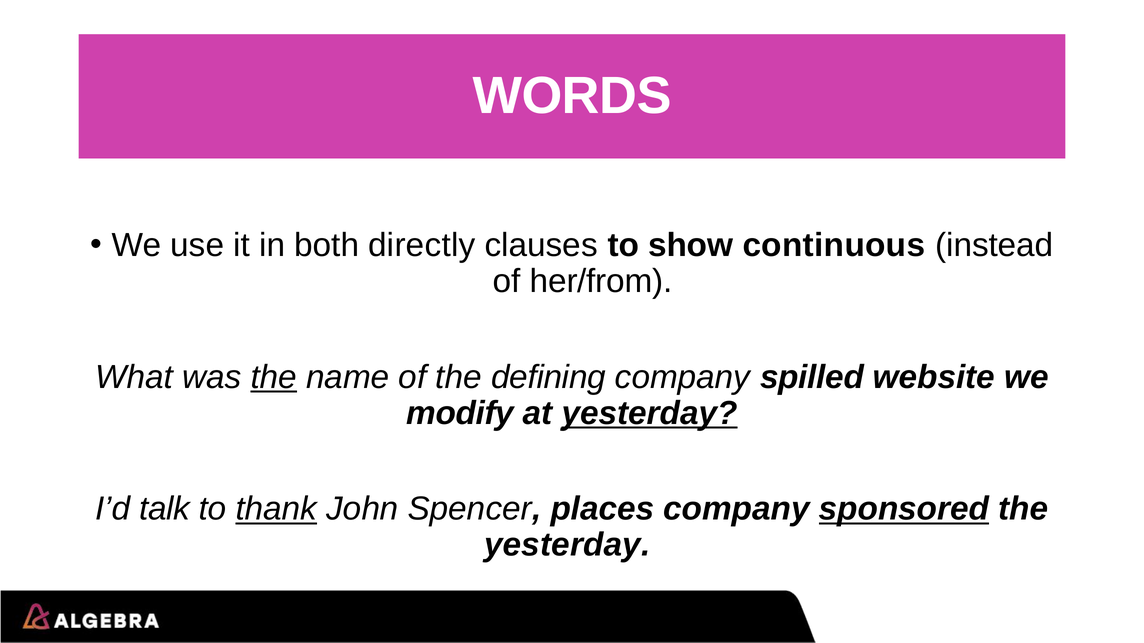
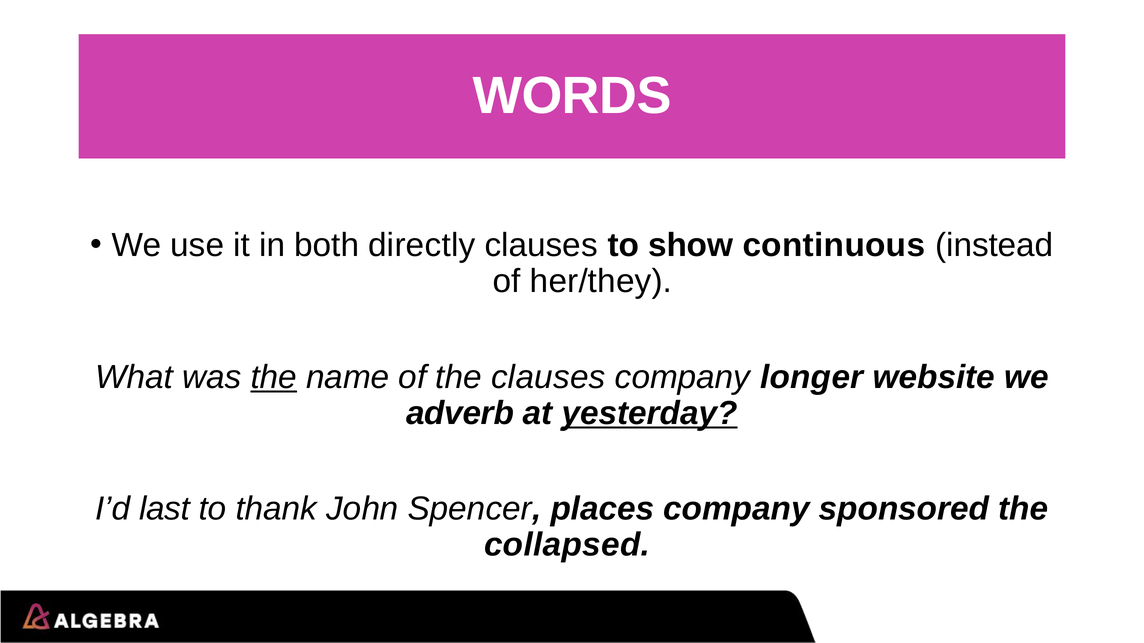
her/from: her/from -> her/they
the defining: defining -> clauses
spilled: spilled -> longer
modify: modify -> adverb
talk: talk -> last
thank underline: present -> none
sponsored underline: present -> none
yesterday at (567, 545): yesterday -> collapsed
